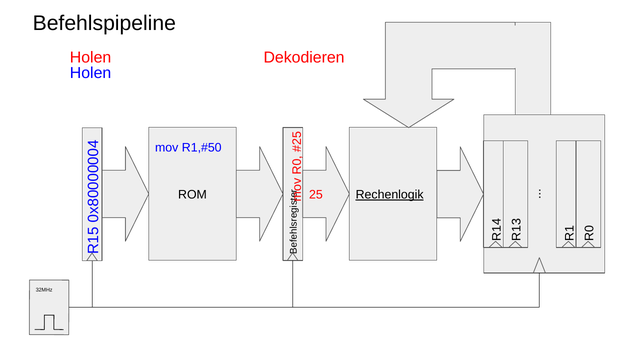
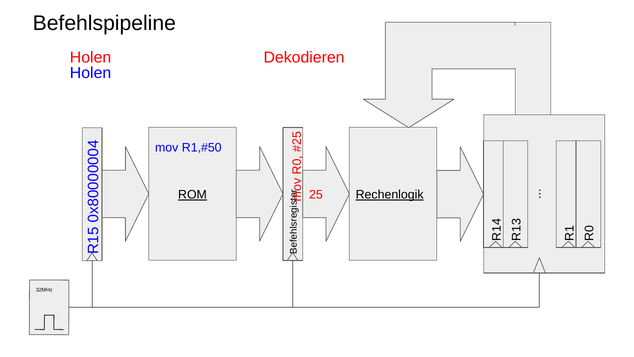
ROM underline: none -> present
